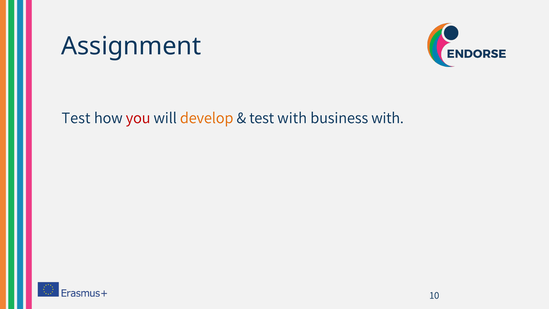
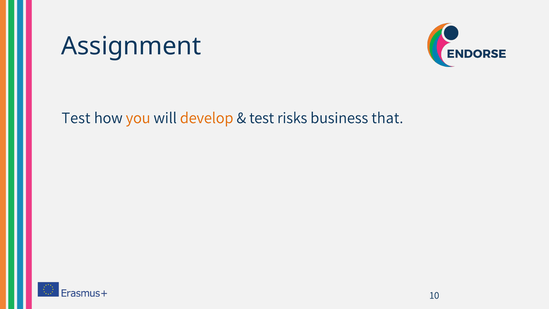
you colour: red -> orange
test with: with -> risks
business with: with -> that
